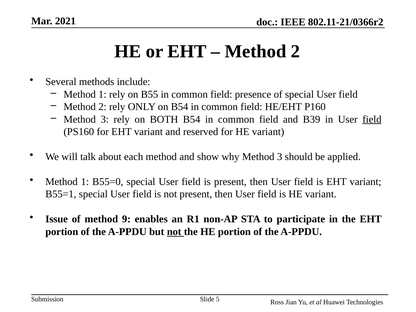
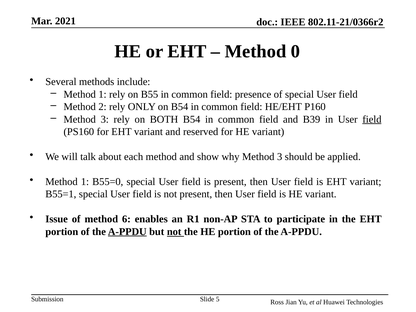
2 at (296, 52): 2 -> 0
9: 9 -> 6
A-PPDU at (127, 232) underline: none -> present
